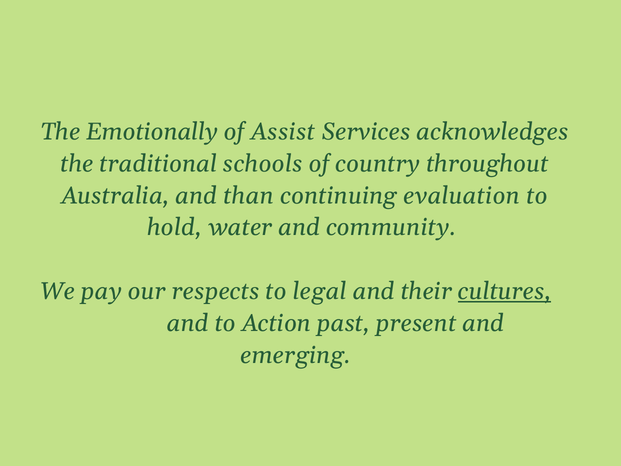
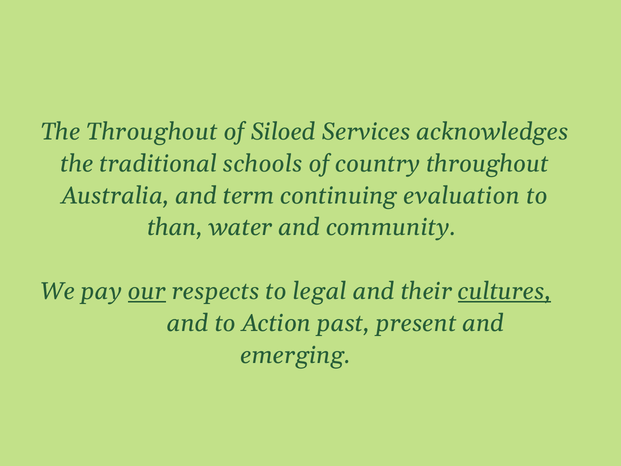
The Emotionally: Emotionally -> Throughout
Assist: Assist -> Siloed
than: than -> term
hold: hold -> than
our underline: none -> present
